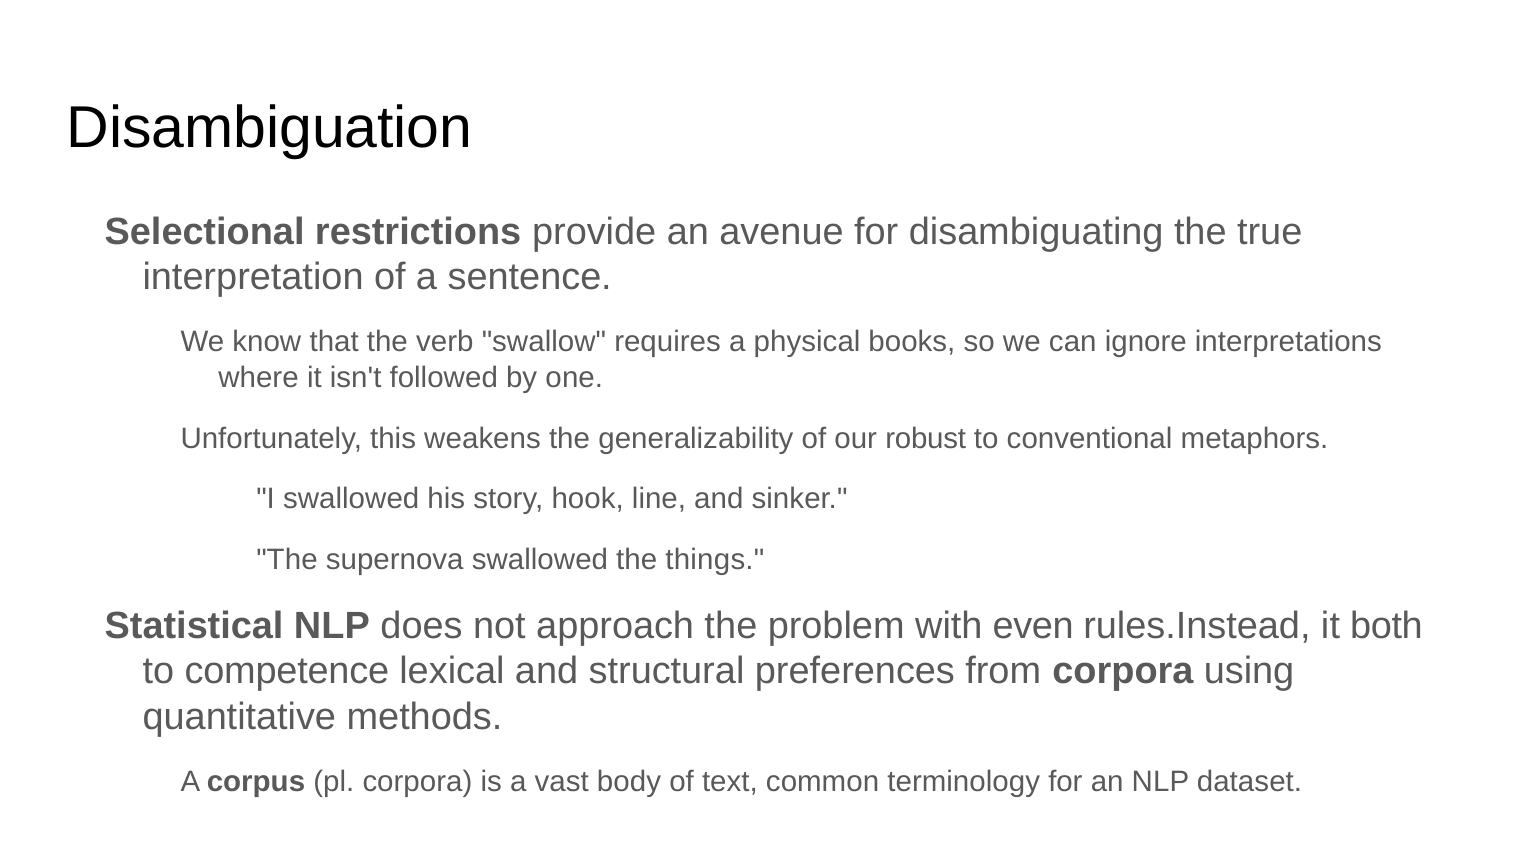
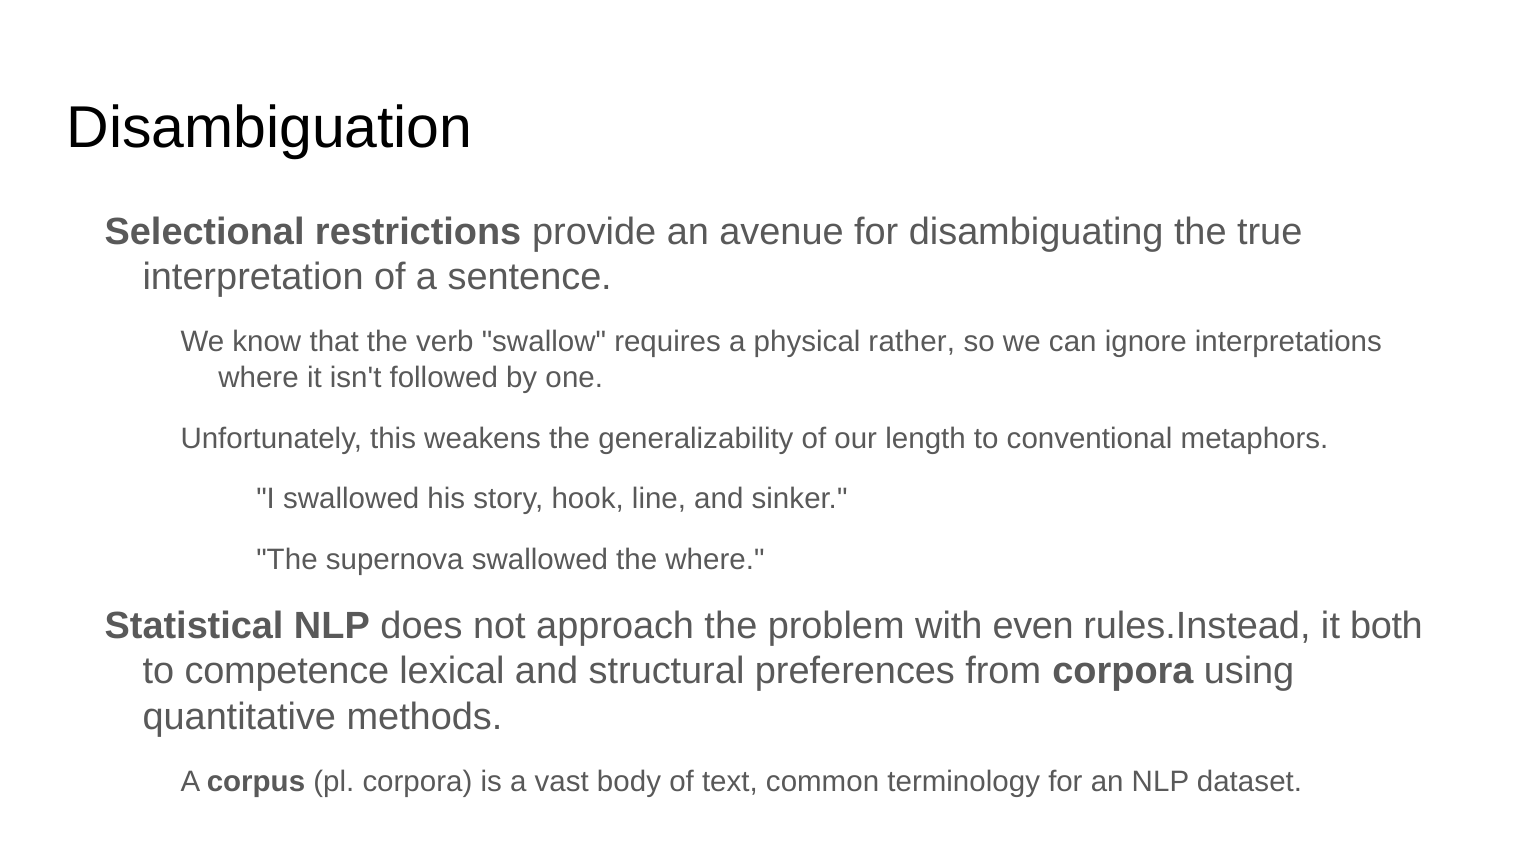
books: books -> rather
robust: robust -> length
the things: things -> where
